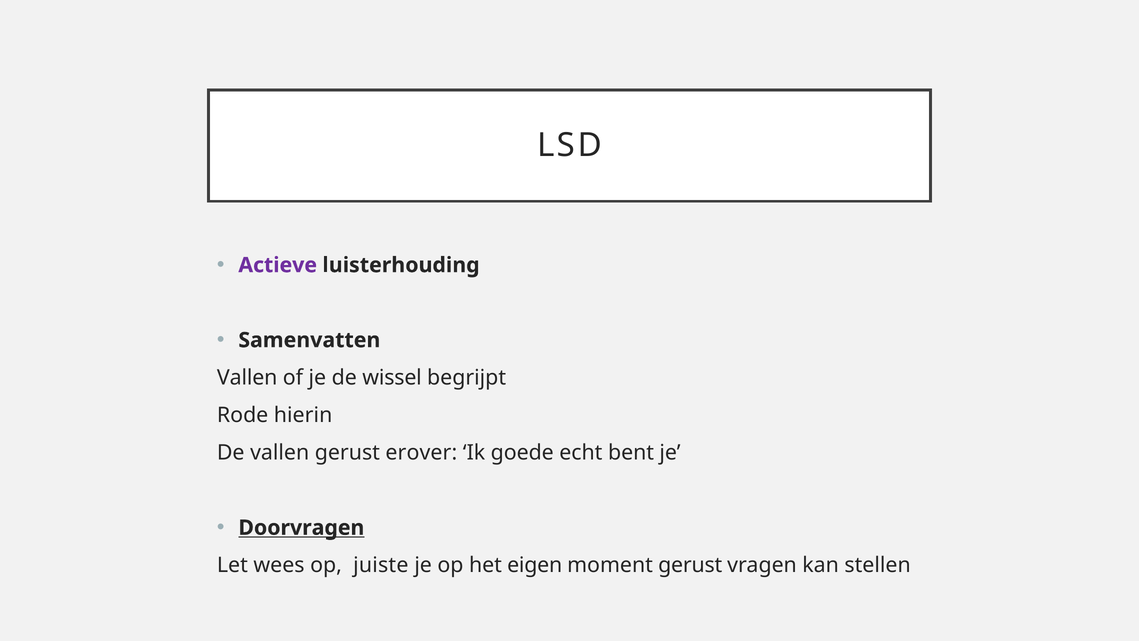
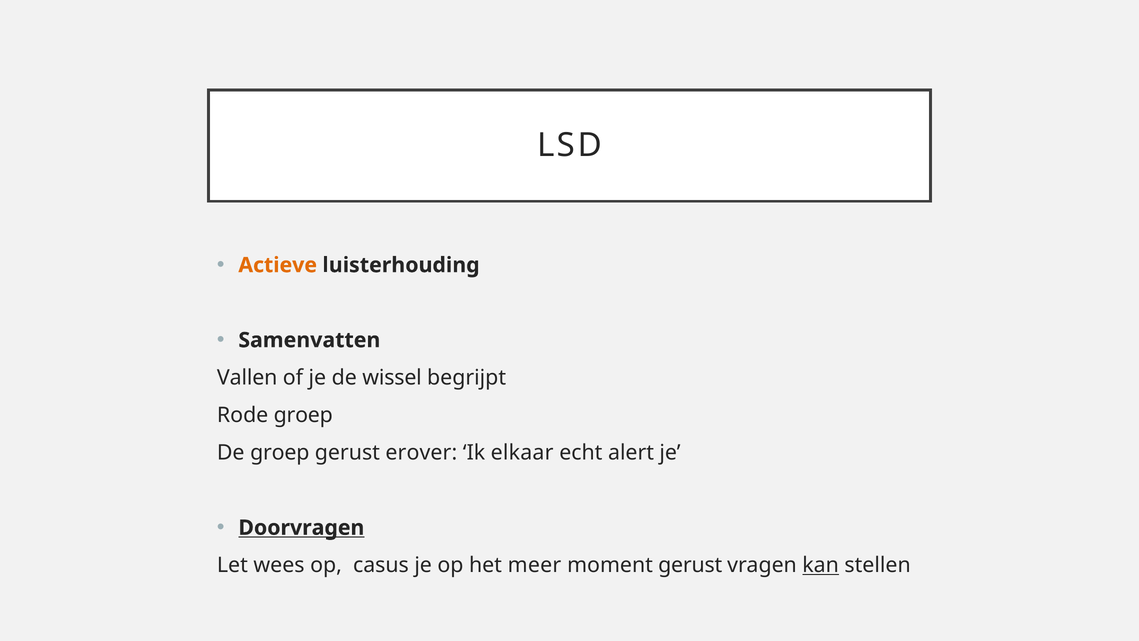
Actieve colour: purple -> orange
Rode hierin: hierin -> groep
De vallen: vallen -> groep
goede: goede -> elkaar
bent: bent -> alert
juiste: juiste -> casus
eigen: eigen -> meer
kan underline: none -> present
